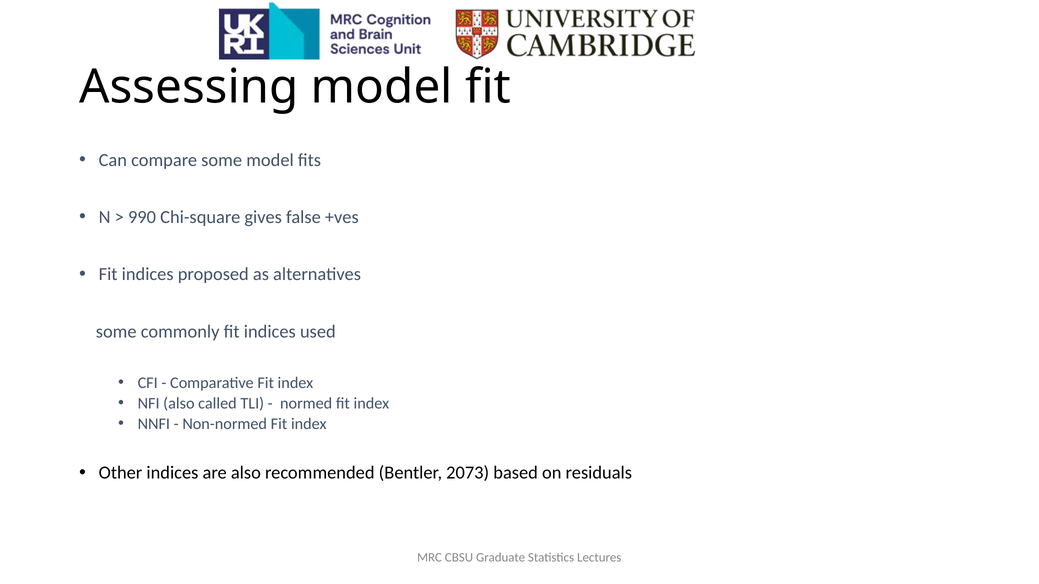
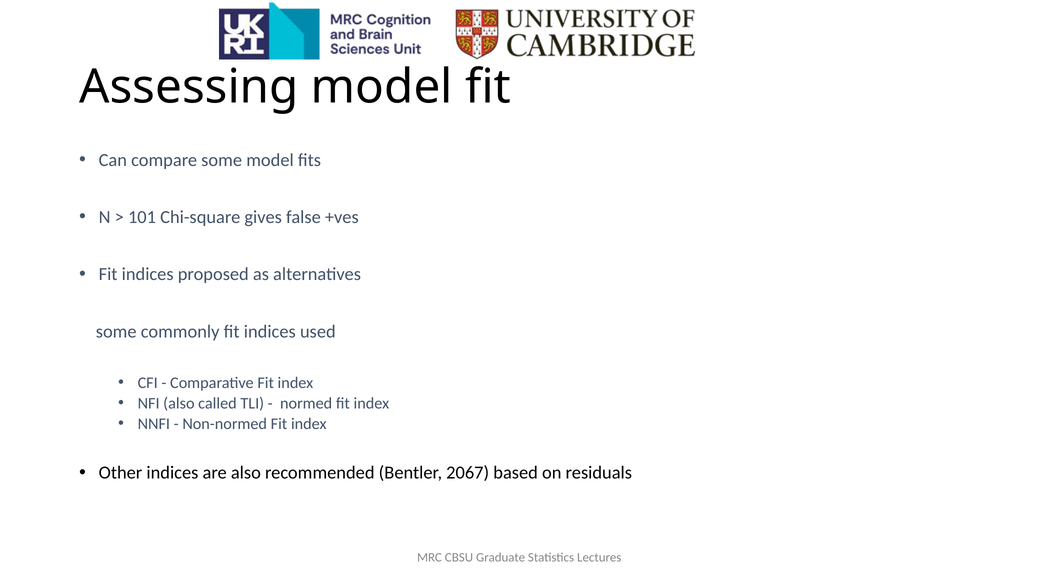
990: 990 -> 101
2073: 2073 -> 2067
